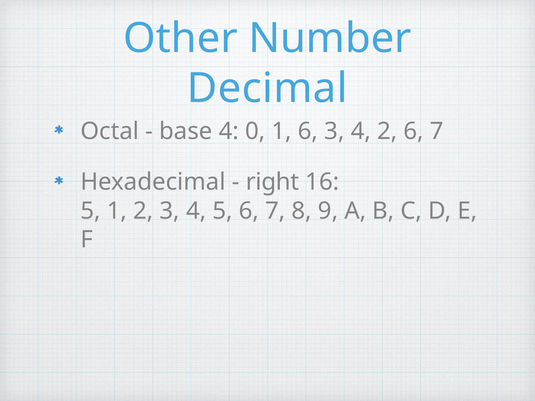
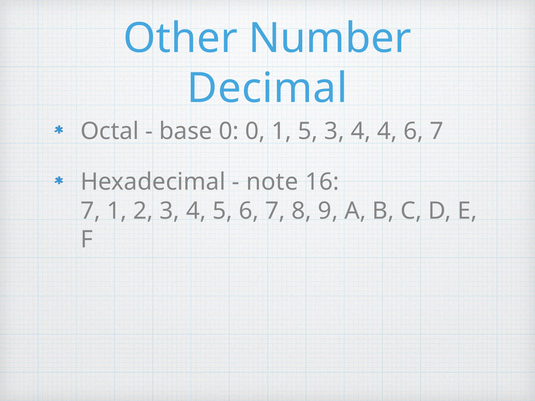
base 4: 4 -> 0
1 6: 6 -> 5
4 2: 2 -> 4
right: right -> note
5 at (91, 211): 5 -> 7
